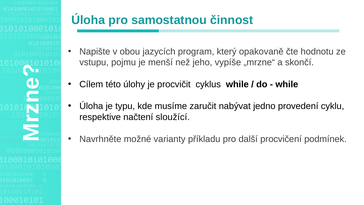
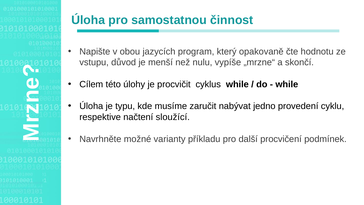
pojmu: pojmu -> důvod
jeho: jeho -> nulu
